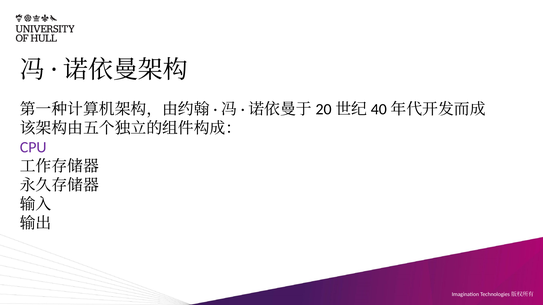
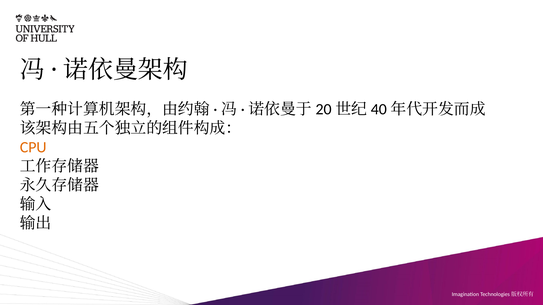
CPU colour: purple -> orange
